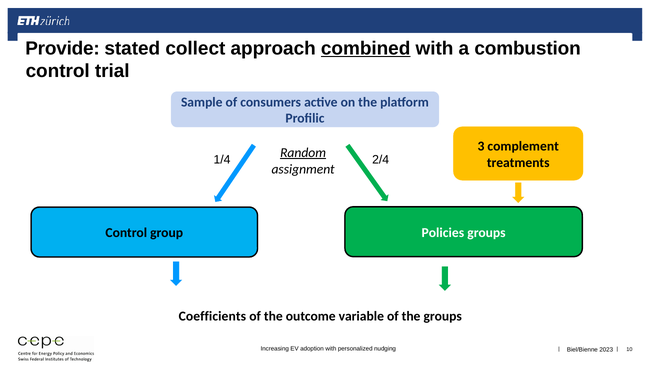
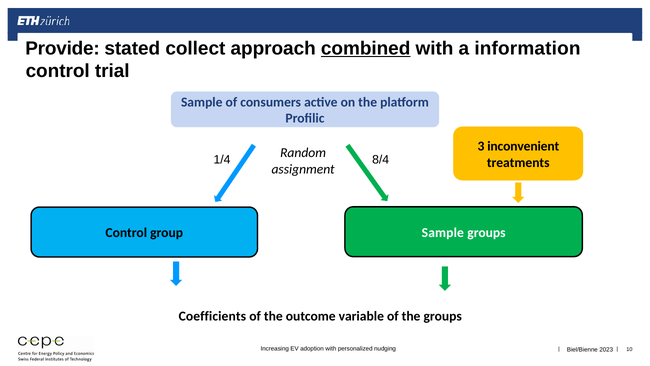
combustion: combustion -> information
complement: complement -> inconvenient
Random underline: present -> none
2/4: 2/4 -> 8/4
group Policies: Policies -> Sample
